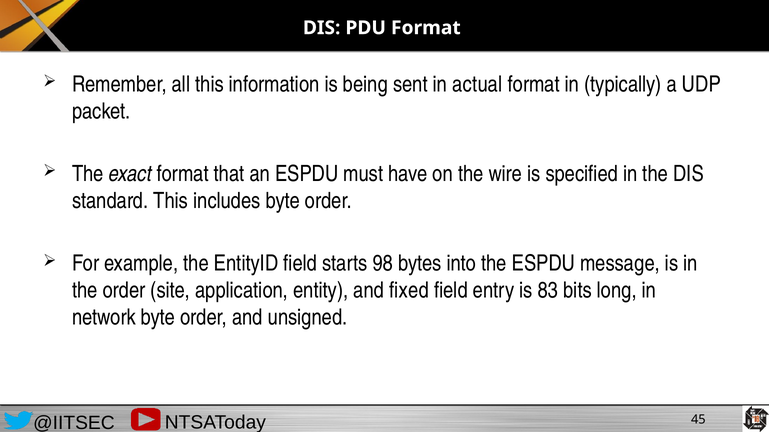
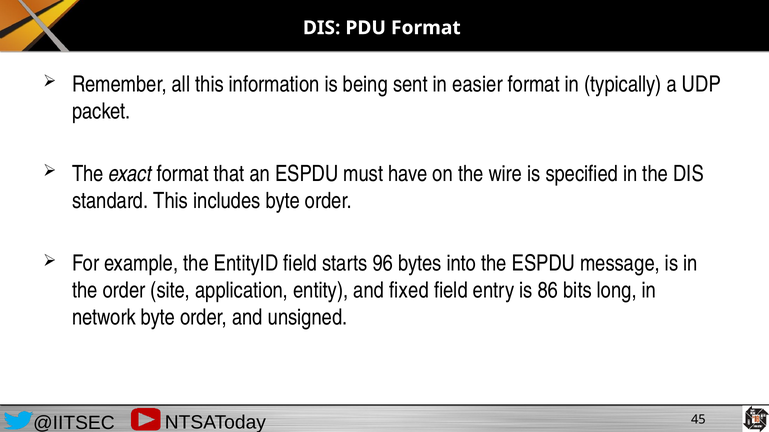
actual: actual -> easier
98: 98 -> 96
83: 83 -> 86
